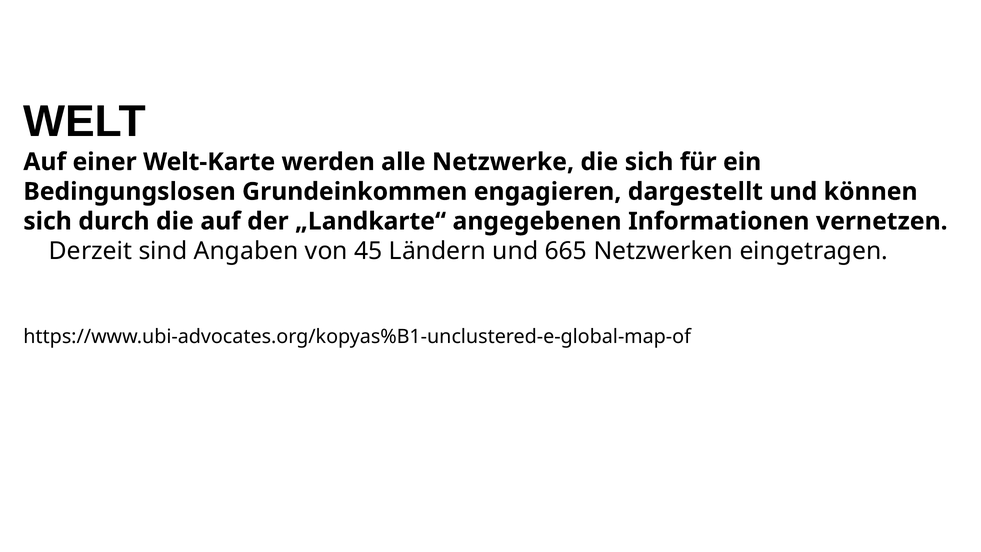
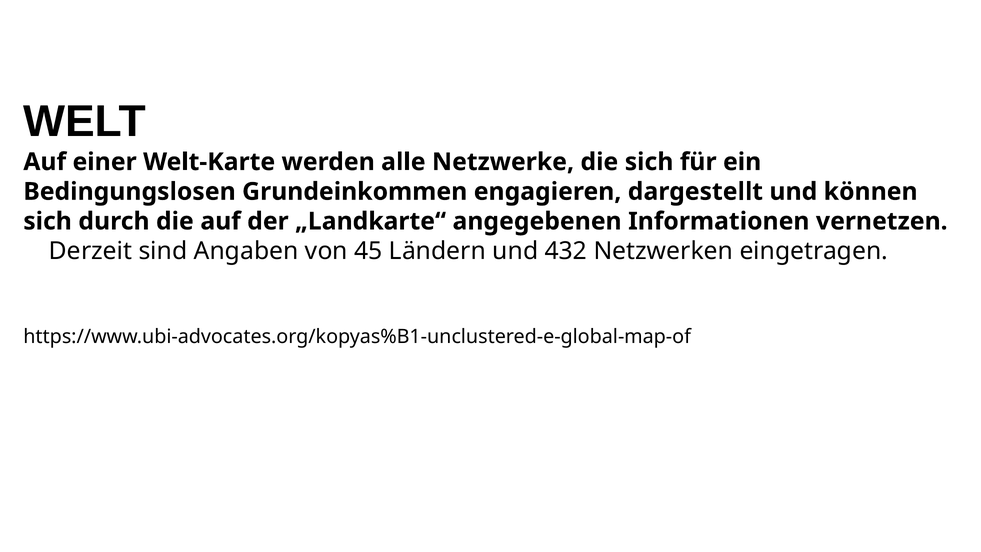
665: 665 -> 432
